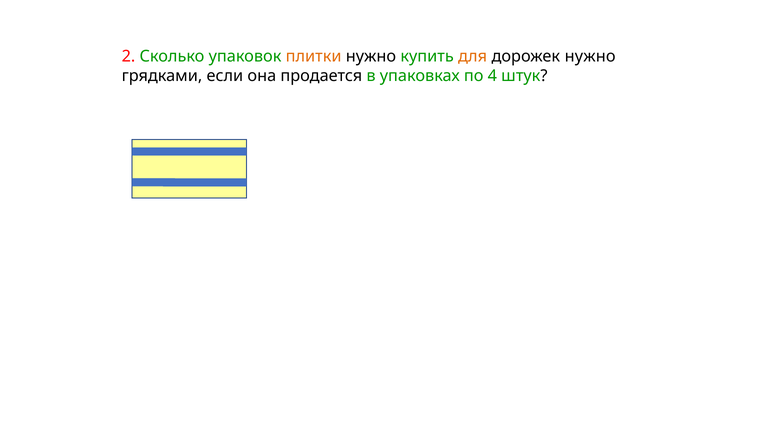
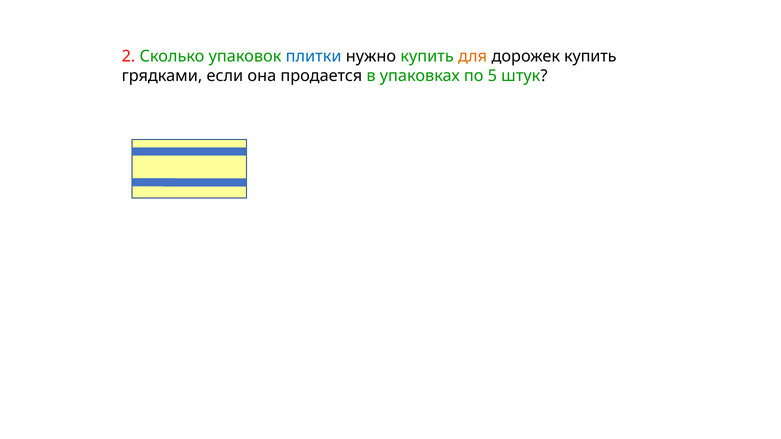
плитки colour: orange -> blue
дорожек нужно: нужно -> купить
4: 4 -> 5
